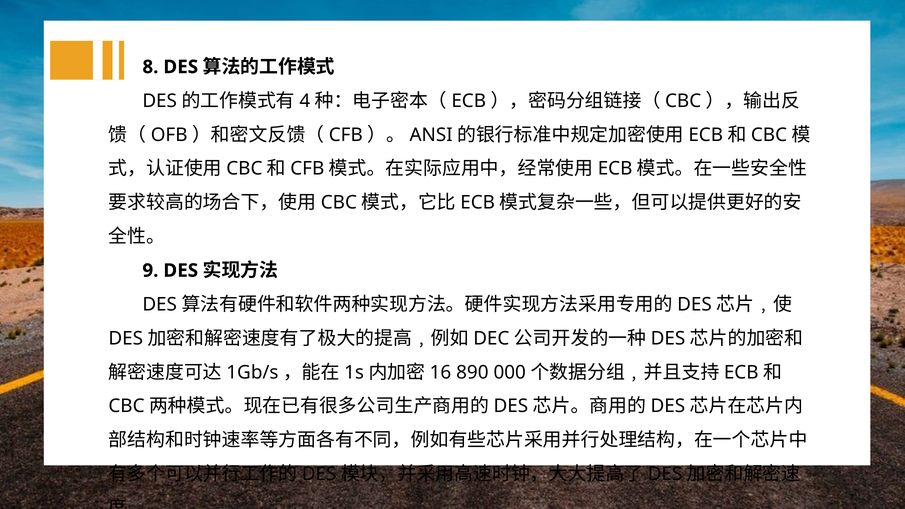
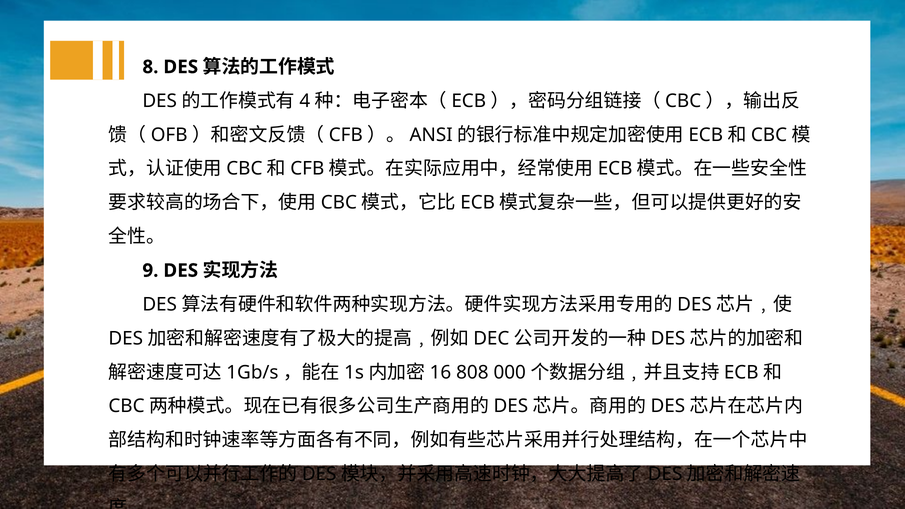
890: 890 -> 808
